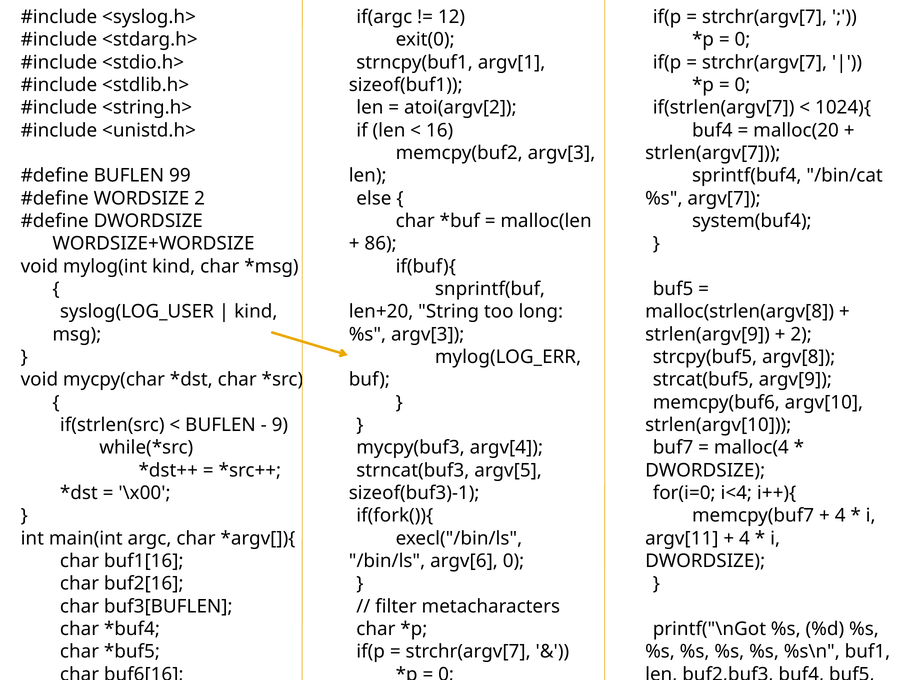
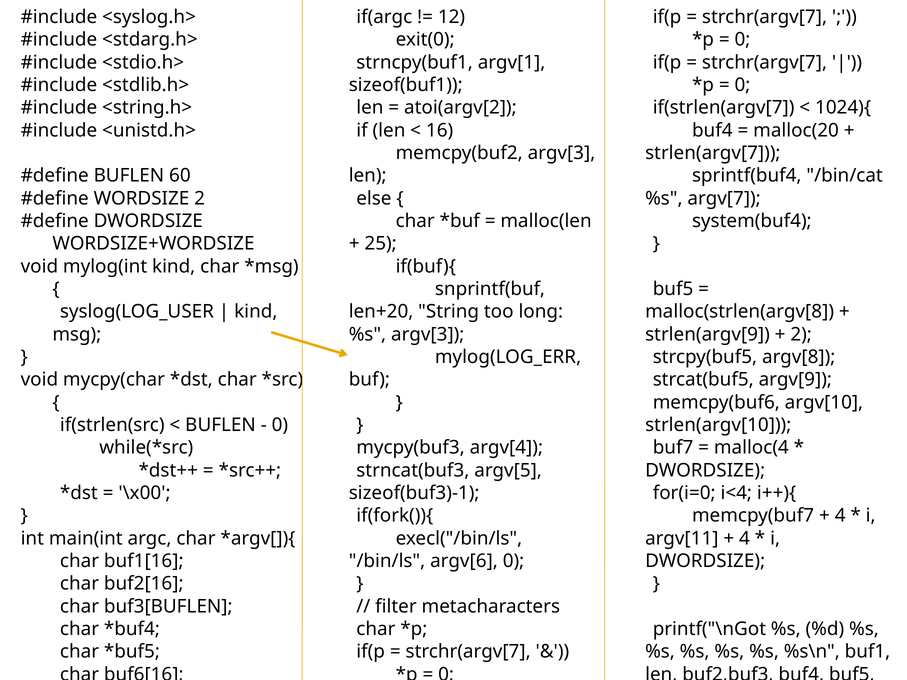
99: 99 -> 60
86: 86 -> 25
9 at (280, 425): 9 -> 0
